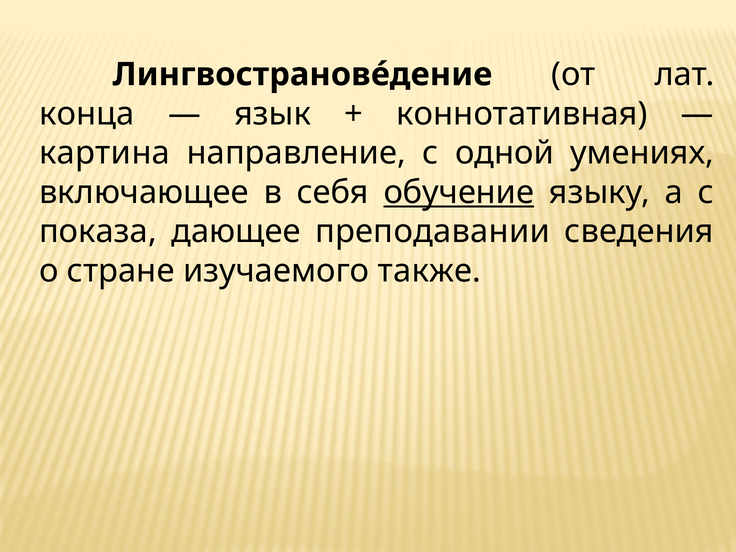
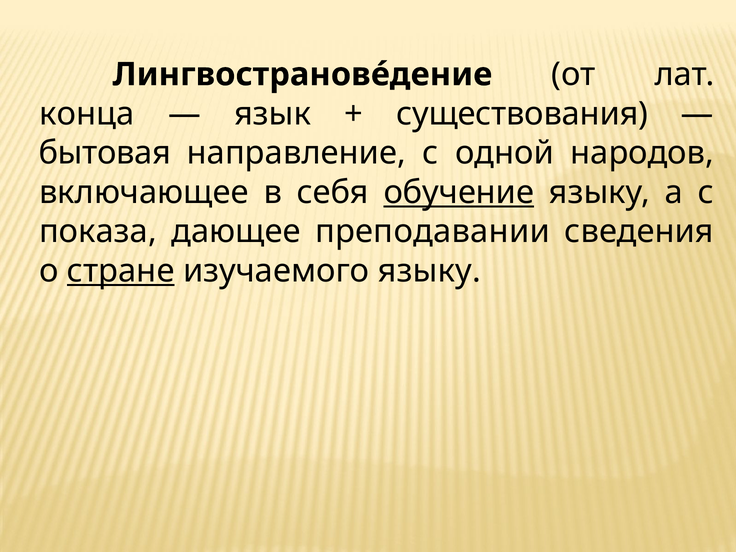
коннотативная: коннотативная -> существования
картина: картина -> бытовая
умениях: умениях -> народов
стране underline: none -> present
изучаемого также: также -> языку
